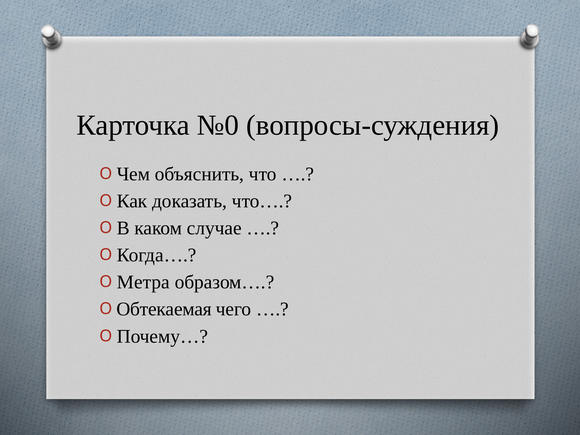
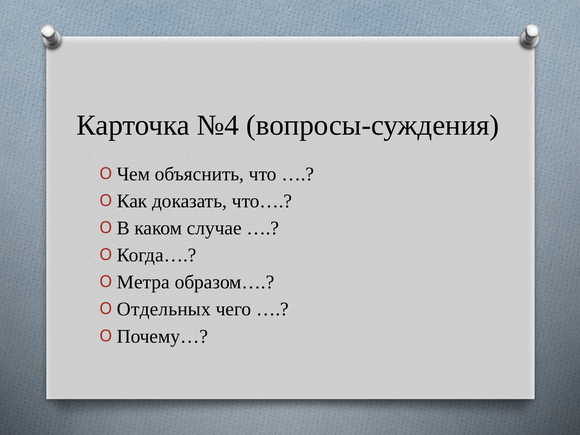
№0: №0 -> №4
Обтекаемая: Обтекаемая -> Отдельных
